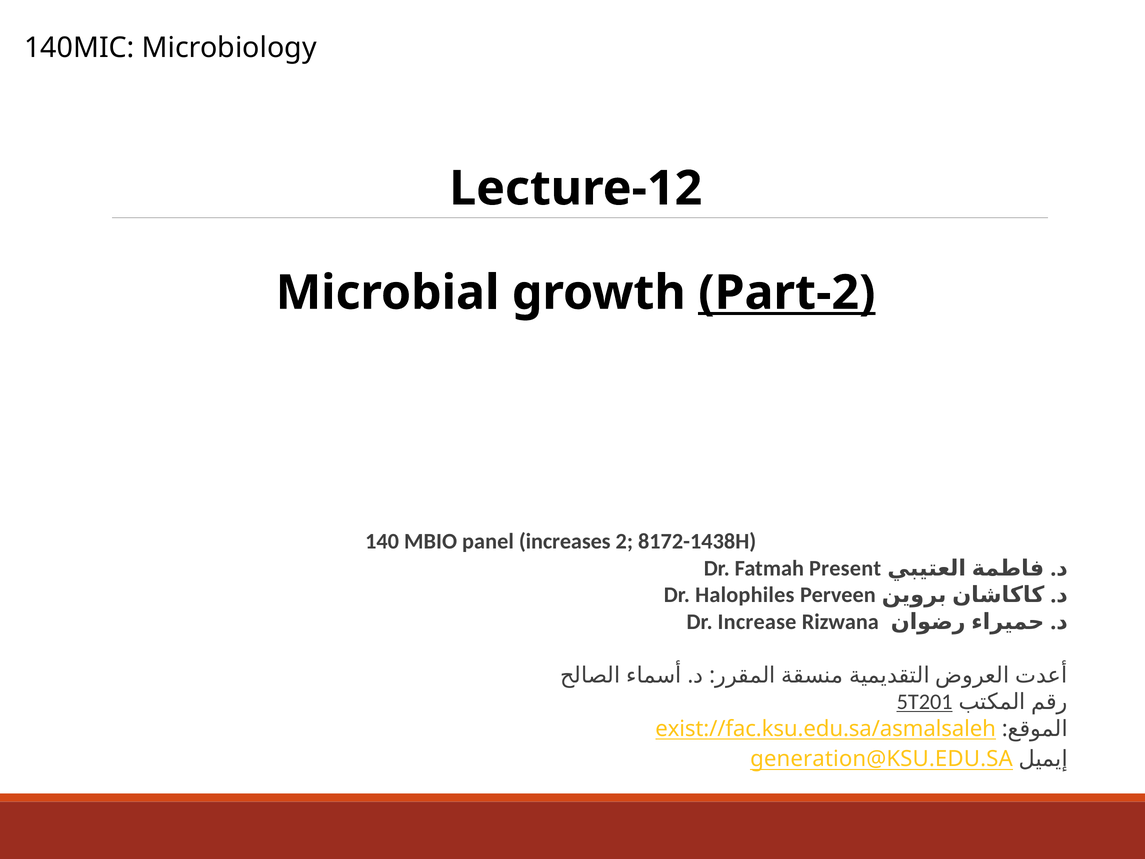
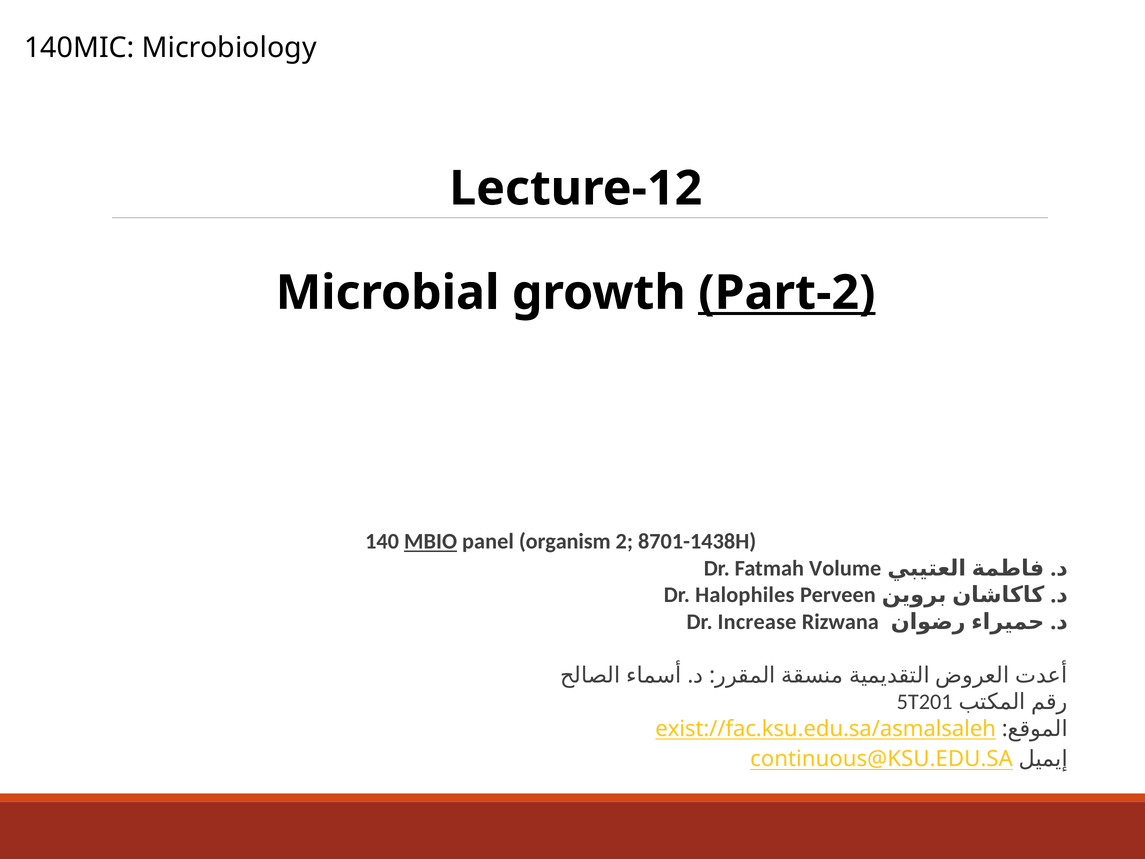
MBIO underline: none -> present
increases: increases -> organism
8172-1438H: 8172-1438H -> 8701-1438H
Present: Present -> Volume
5T201 underline: present -> none
generation@KSU.EDU.SA: generation@KSU.EDU.SA -> continuous@KSU.EDU.SA
